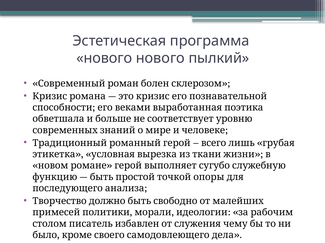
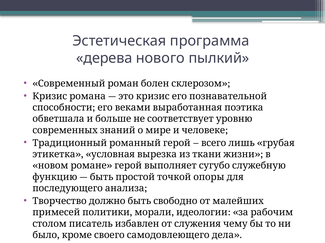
нового at (104, 58): нового -> дерева
